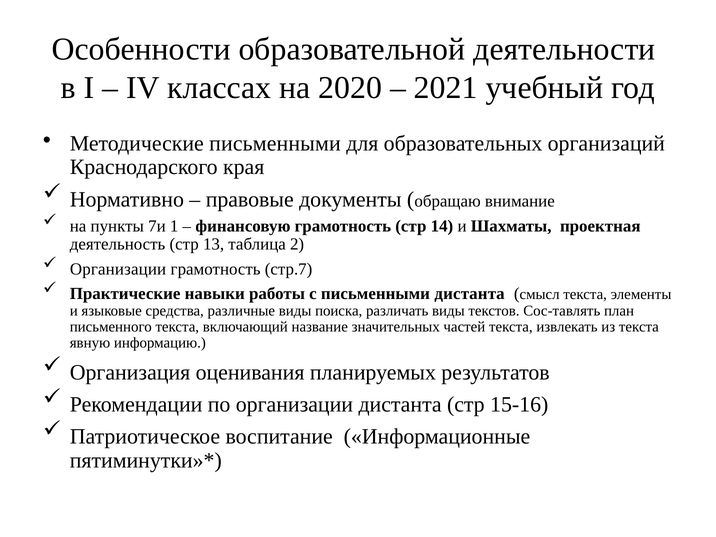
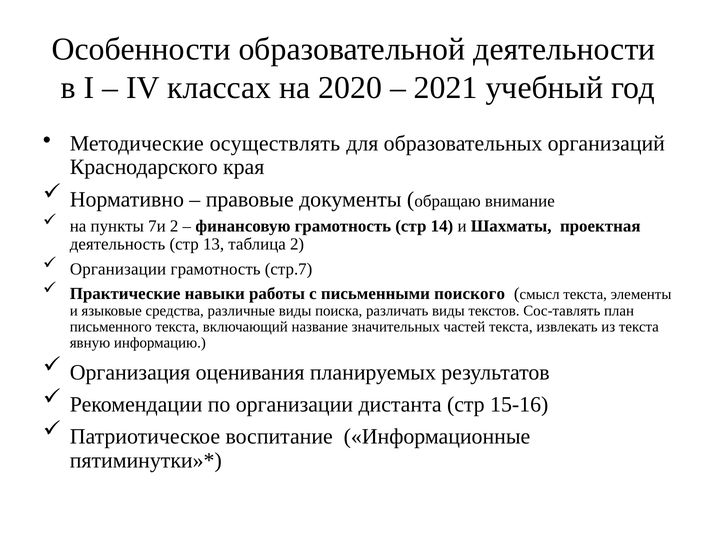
Методические письменными: письменными -> осуществлять
7и 1: 1 -> 2
письменными дистанта: дистанта -> поиского
